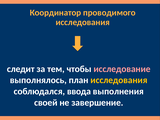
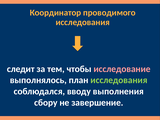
исследования at (119, 80) colour: yellow -> light green
ввода: ввода -> вводу
своей: своей -> сбору
